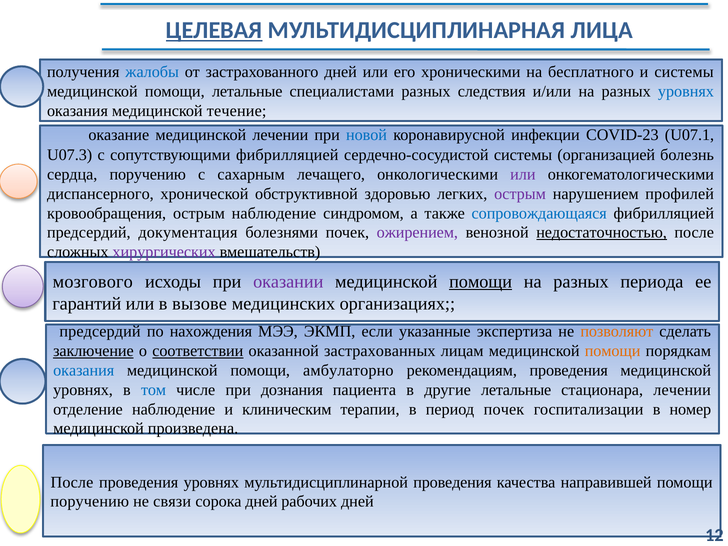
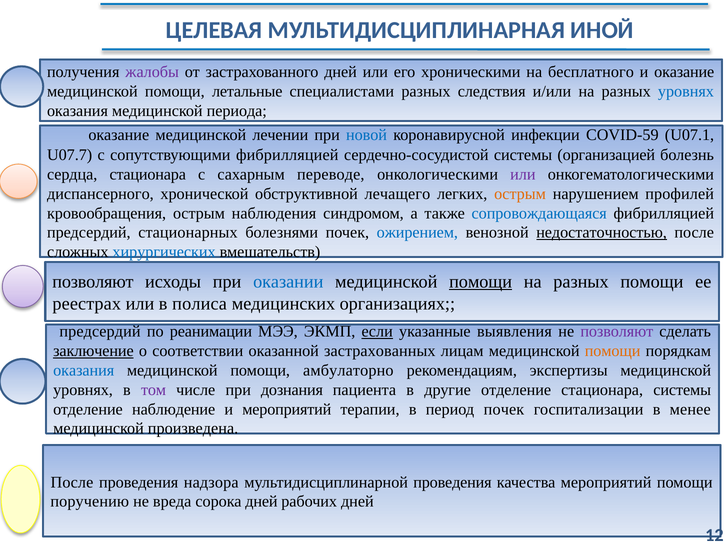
ЦЕЛЕВАЯ underline: present -> none
ЛИЦА: ЛИЦА -> ИНОЙ
жалобы colour: blue -> purple
и системы: системы -> оказание
течение: течение -> периода
COVID-23: COVID-23 -> COVID-59
U07.3: U07.3 -> U07.7
сердца поручению: поручению -> стационара
лечащего: лечащего -> переводе
здоровью: здоровью -> лечащего
острым at (520, 194) colour: purple -> orange
острым наблюдение: наблюдение -> наблюдения
документация: документация -> стационарных
ожирением colour: purple -> blue
хирургических colour: purple -> blue
мозгового at (93, 282): мозгового -> позволяют
оказании colour: purple -> blue
разных периода: периода -> помощи
гарантий: гарантий -> реестрах
вызове: вызове -> полиса
нахождения: нахождения -> реанимации
если underline: none -> present
экспертиза: экспертиза -> выявления
позволяют at (617, 332) colour: orange -> purple
соответствии underline: present -> none
рекомендациям проведения: проведения -> экспертизы
том colour: blue -> purple
другие летальные: летальные -> отделение
стационара лечении: лечении -> системы
и клиническим: клиническим -> мероприятий
номер: номер -> менее
проведения уровнях: уровнях -> надзора
качества направившей: направившей -> мероприятий
связи: связи -> вреда
